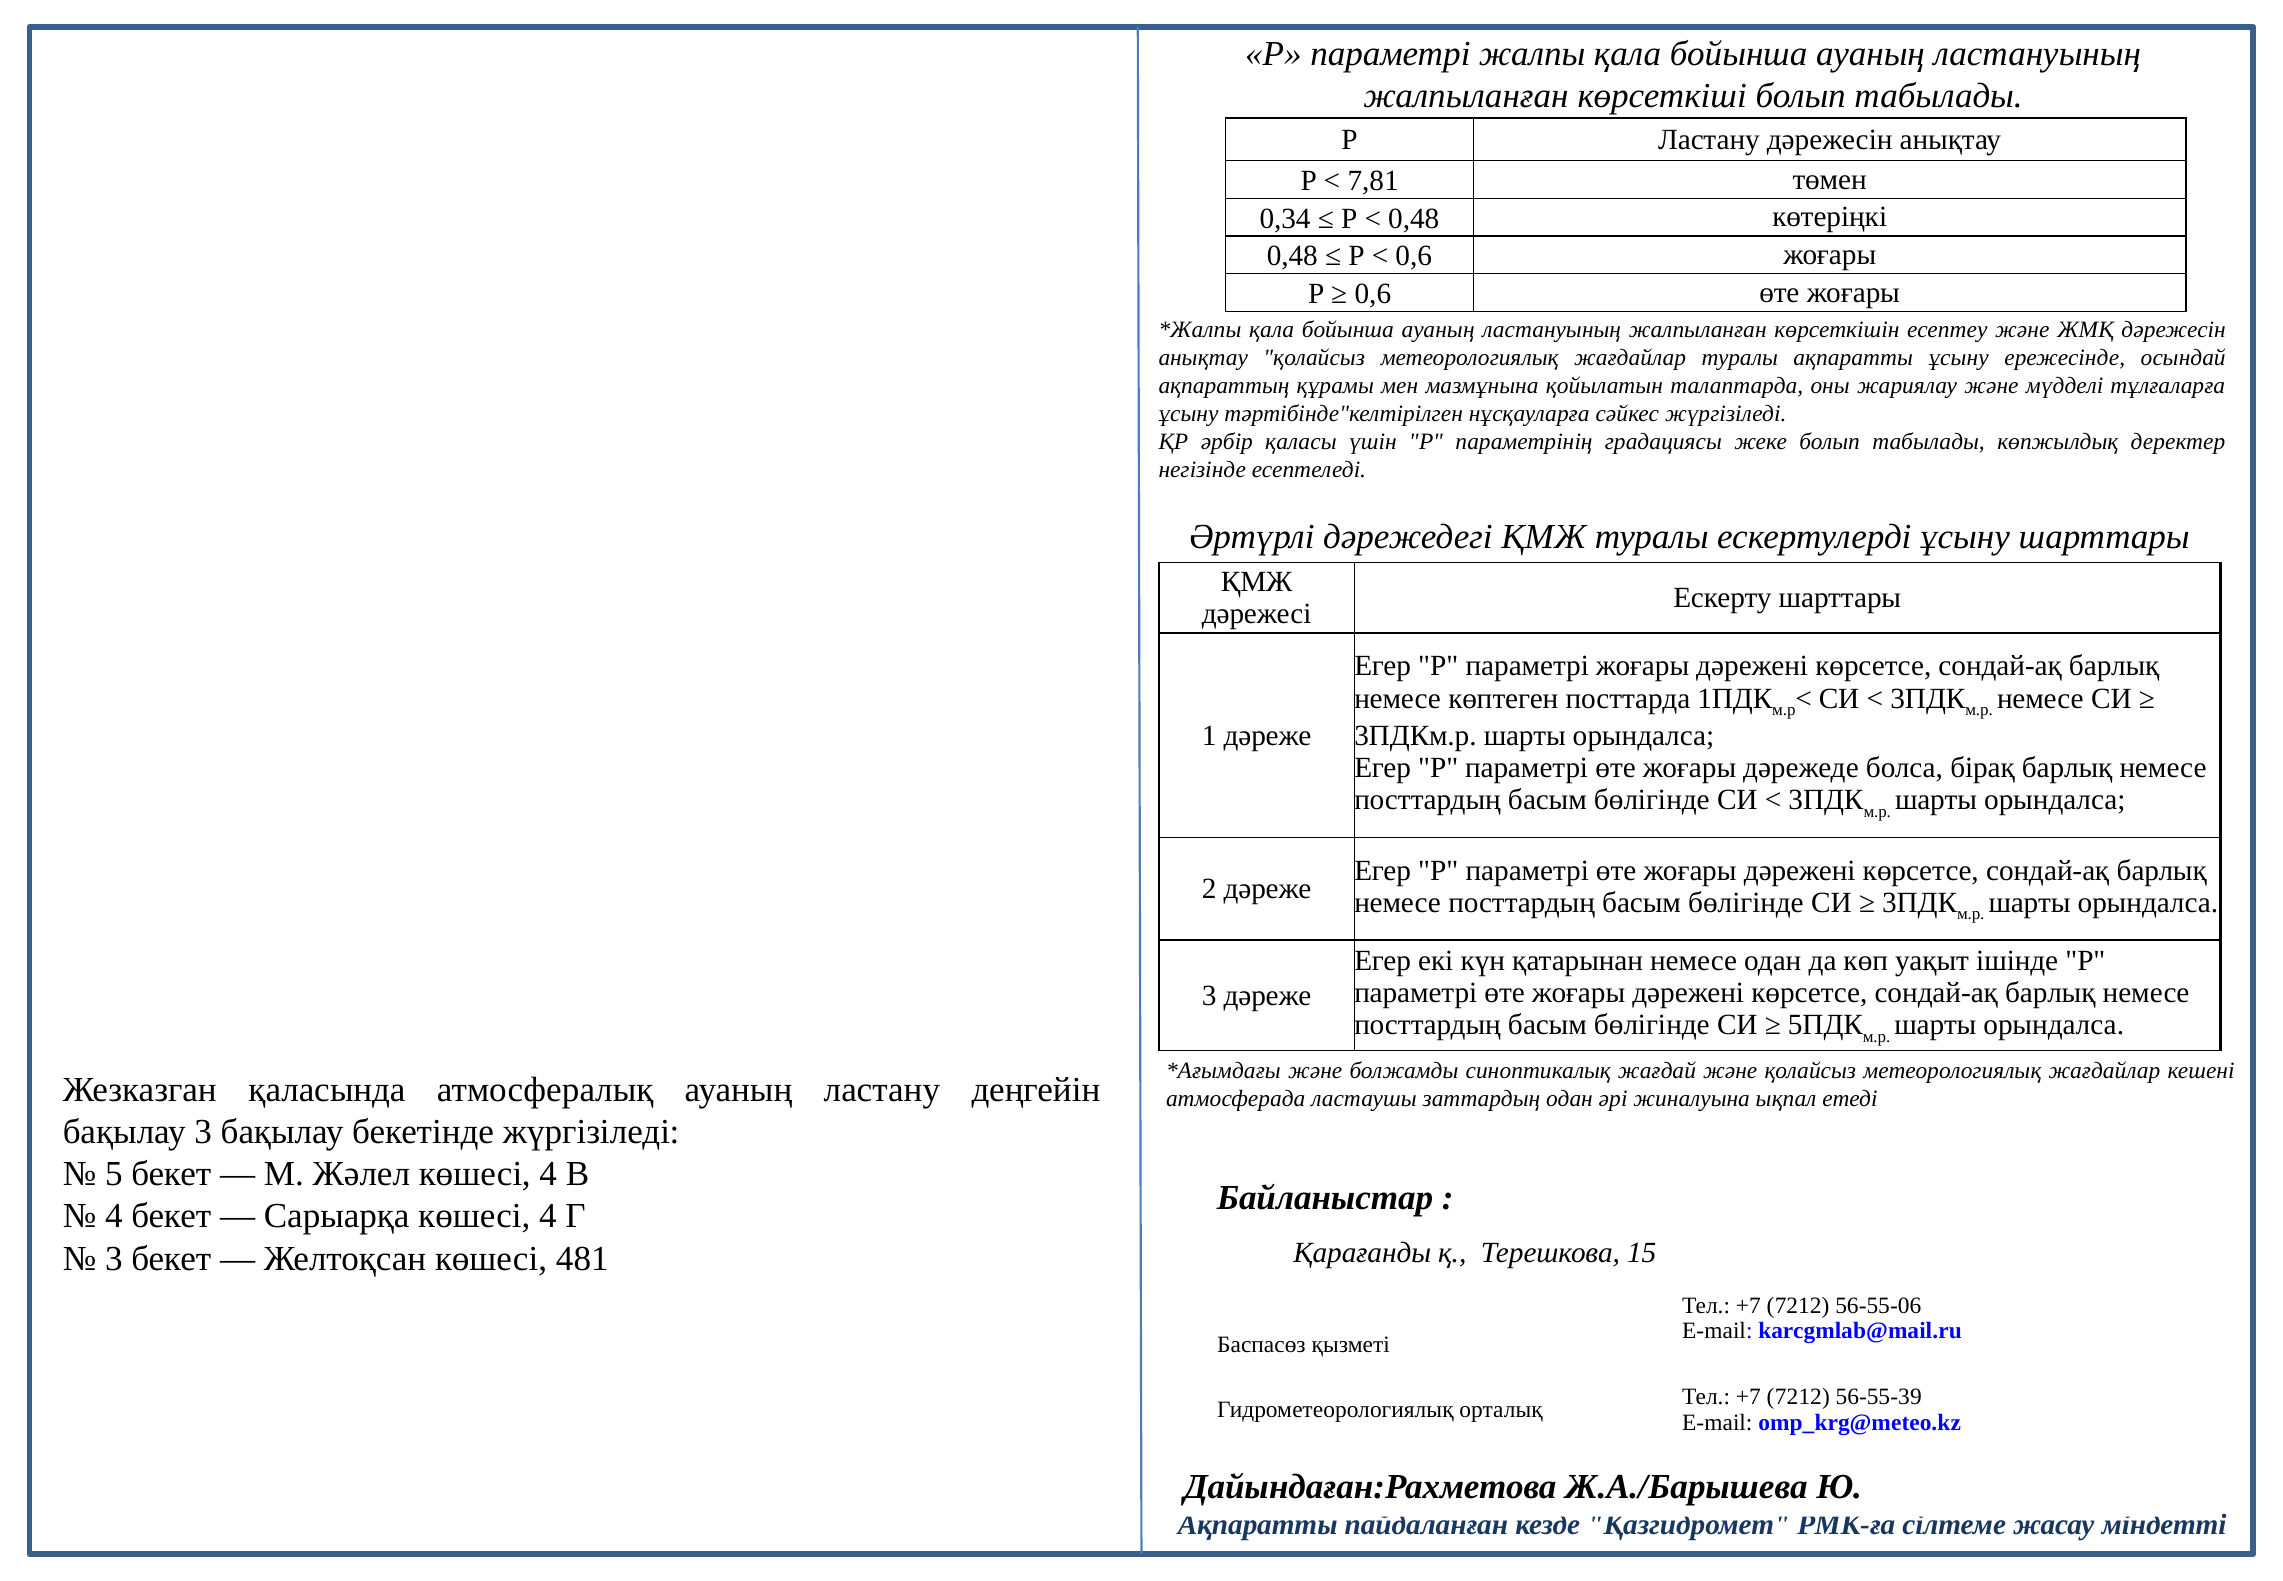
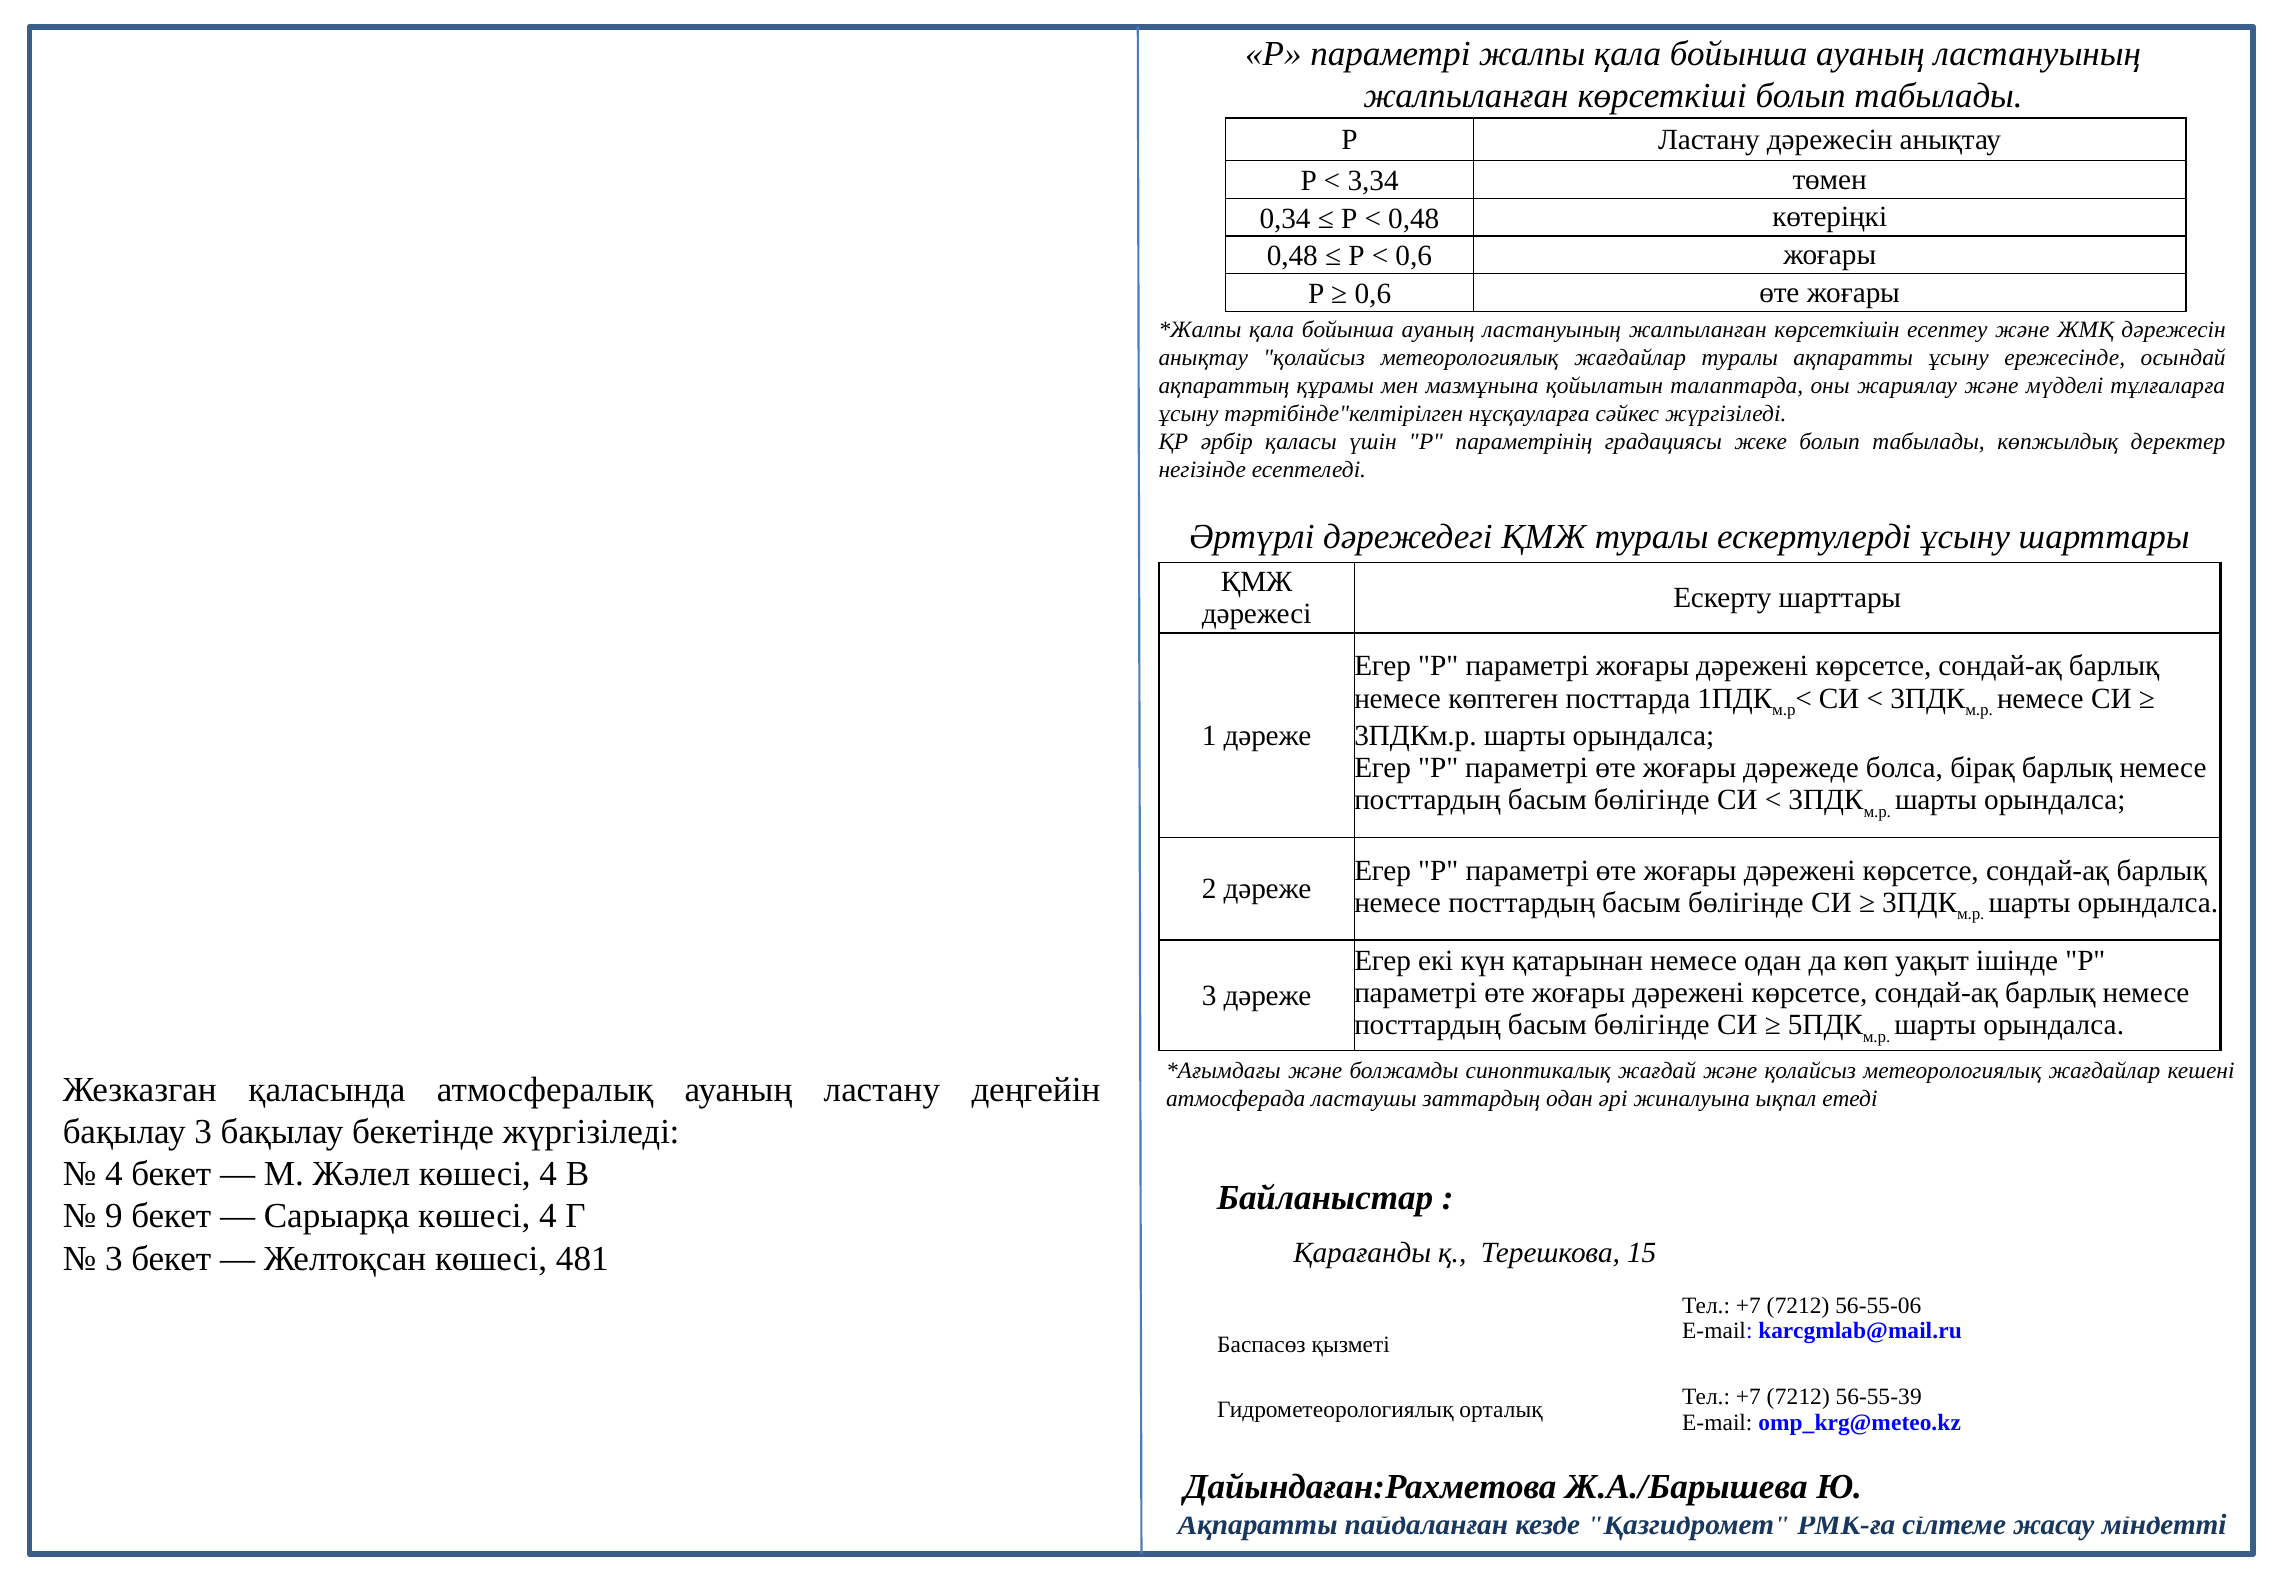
7,81: 7,81 -> 3,34
5 at (114, 1174): 5 -> 4
4 at (114, 1216): 4 -> 9
